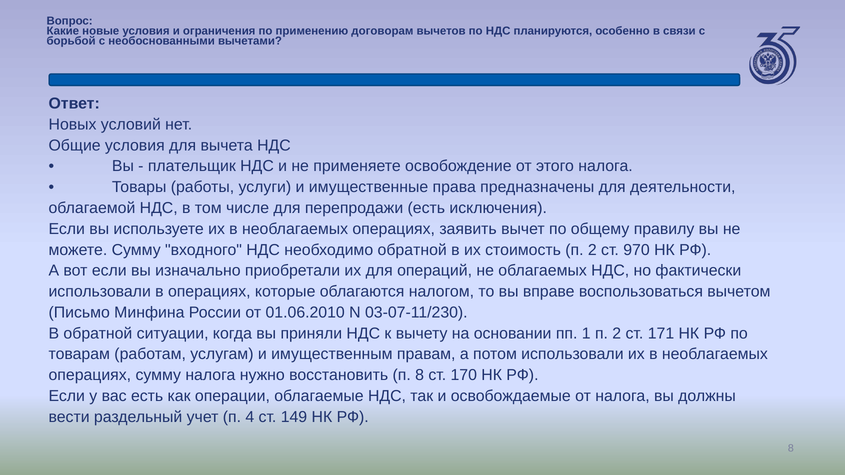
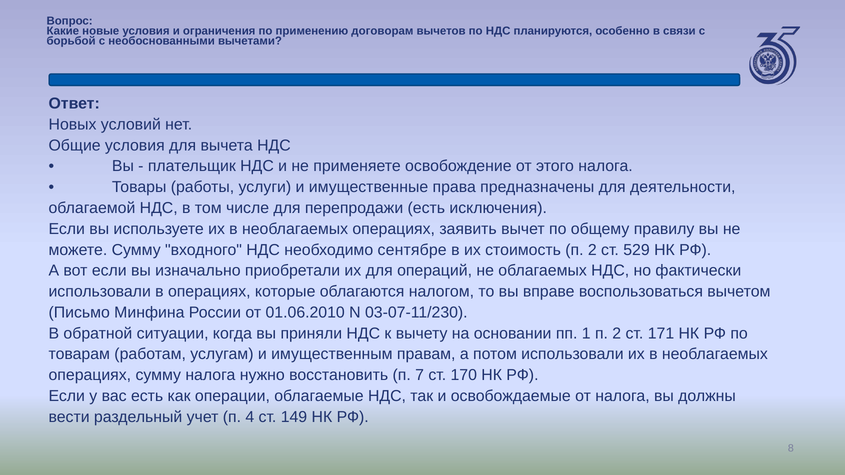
необходимо обратной: обратной -> сентябре
970: 970 -> 529
п 8: 8 -> 7
